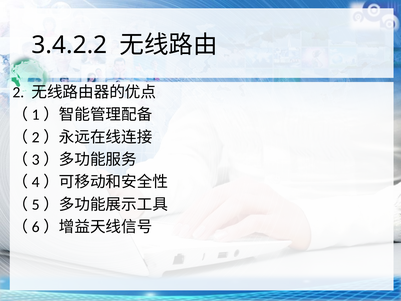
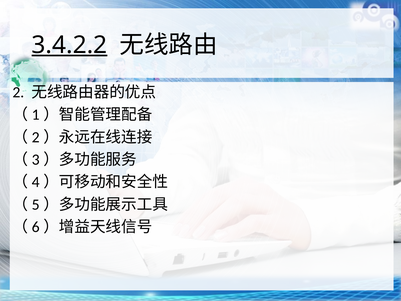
3.4.2.2 underline: none -> present
